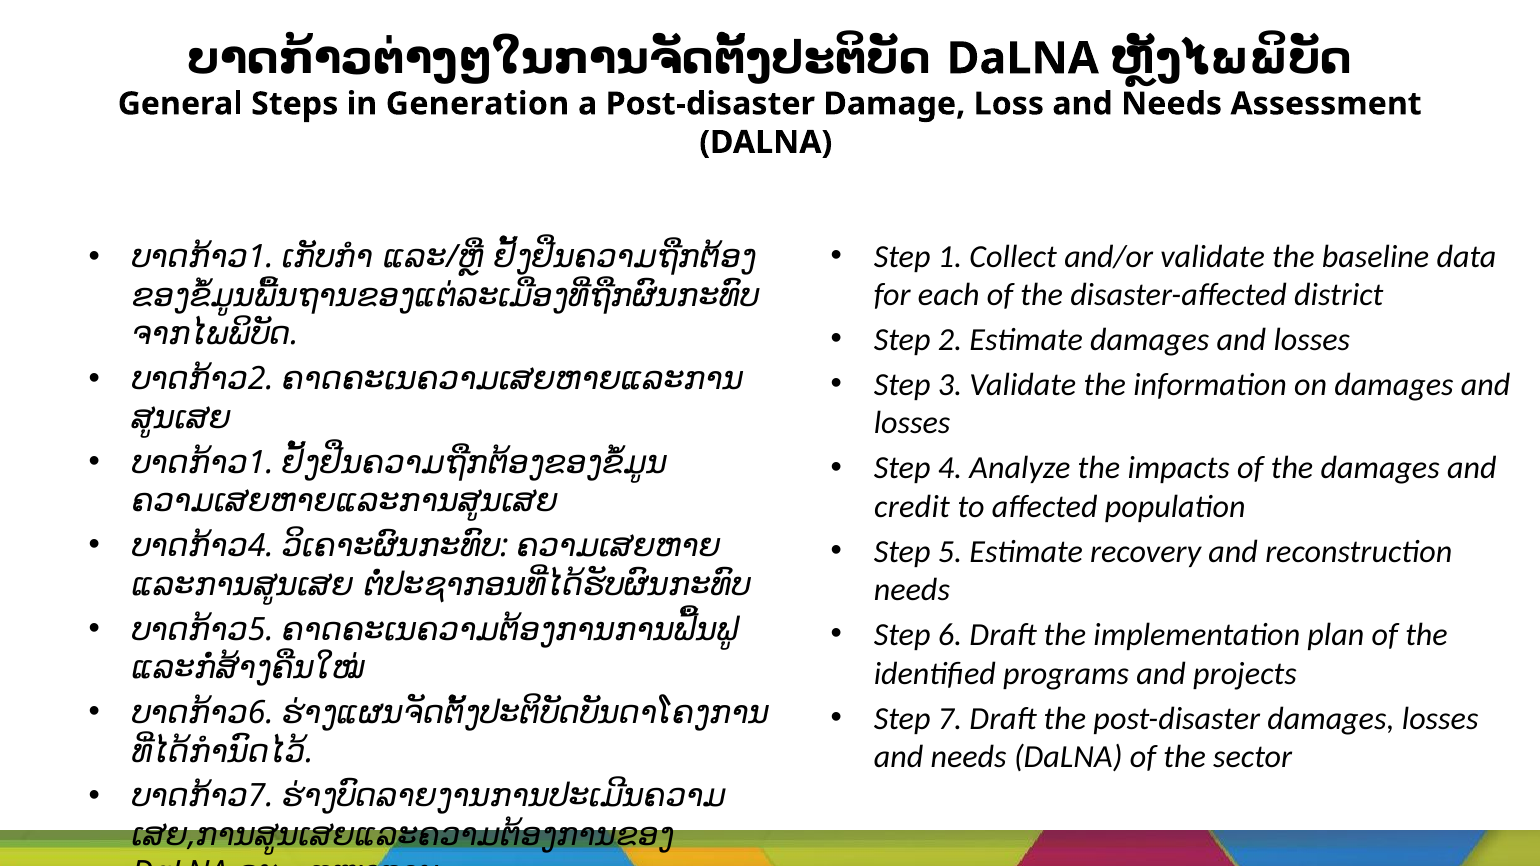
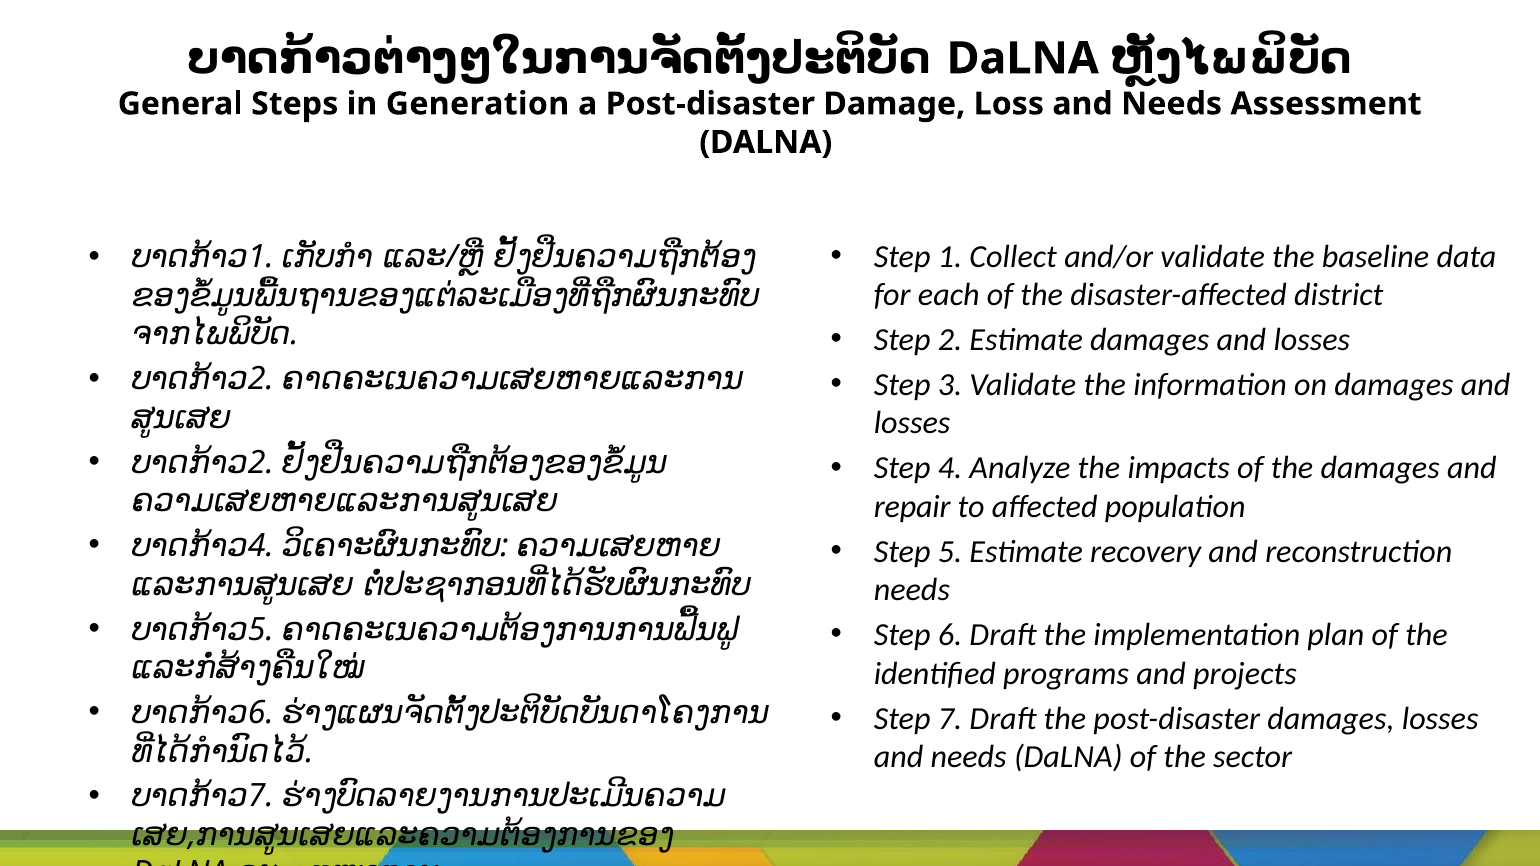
1 at (261, 463): 1 -> 2
credit: credit -> repair
